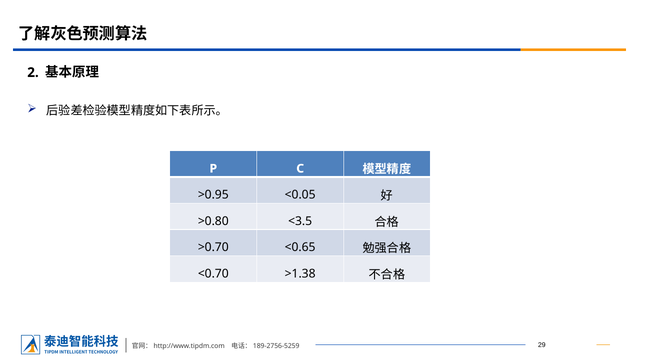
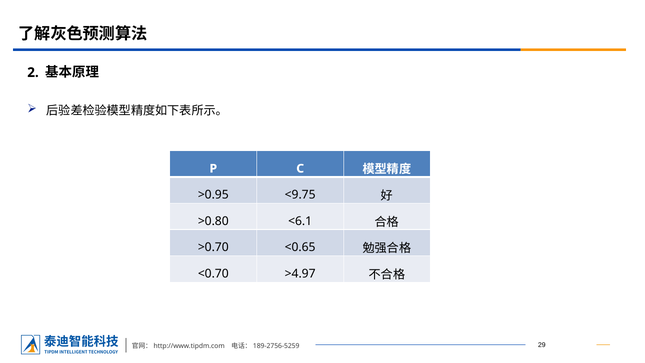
<0.05: <0.05 -> <9.75
<3.5: <3.5 -> <6.1
>1.38: >1.38 -> >4.97
